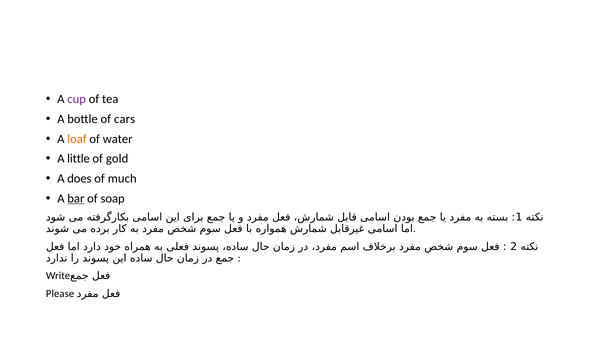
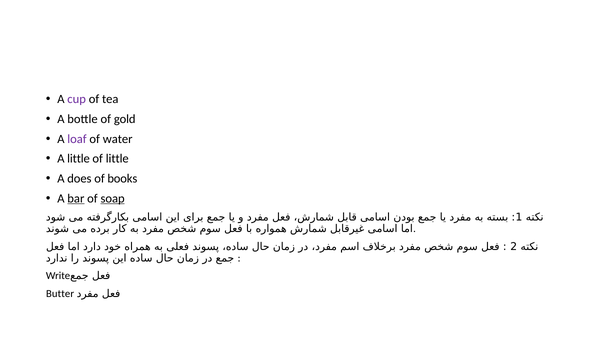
cars: cars -> gold
loaf colour: orange -> purple
of gold: gold -> little
much: much -> books
soap underline: none -> present
Please: Please -> Butter
